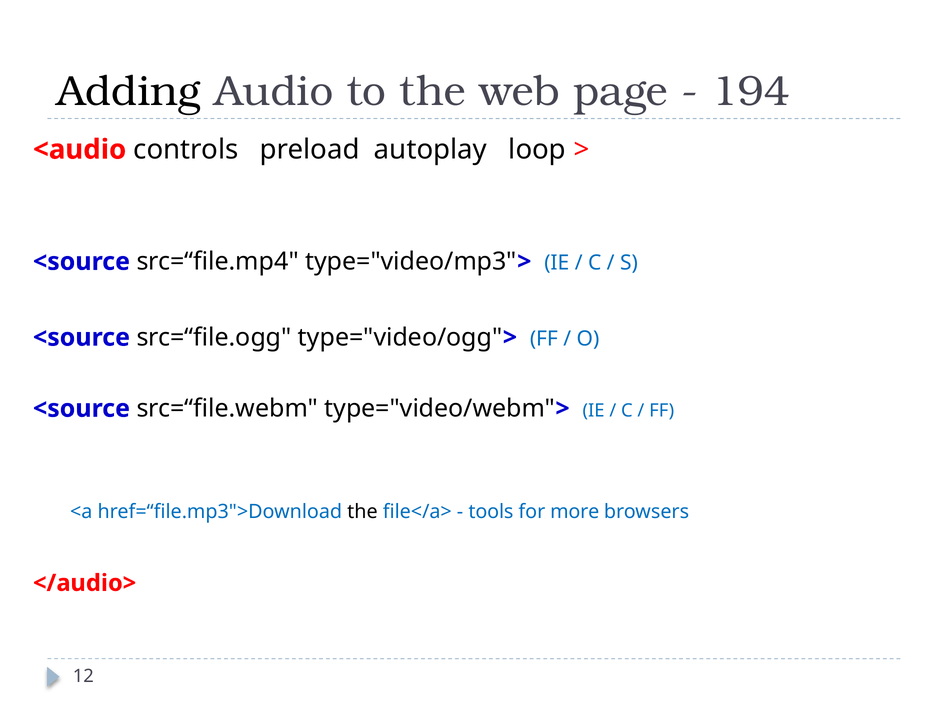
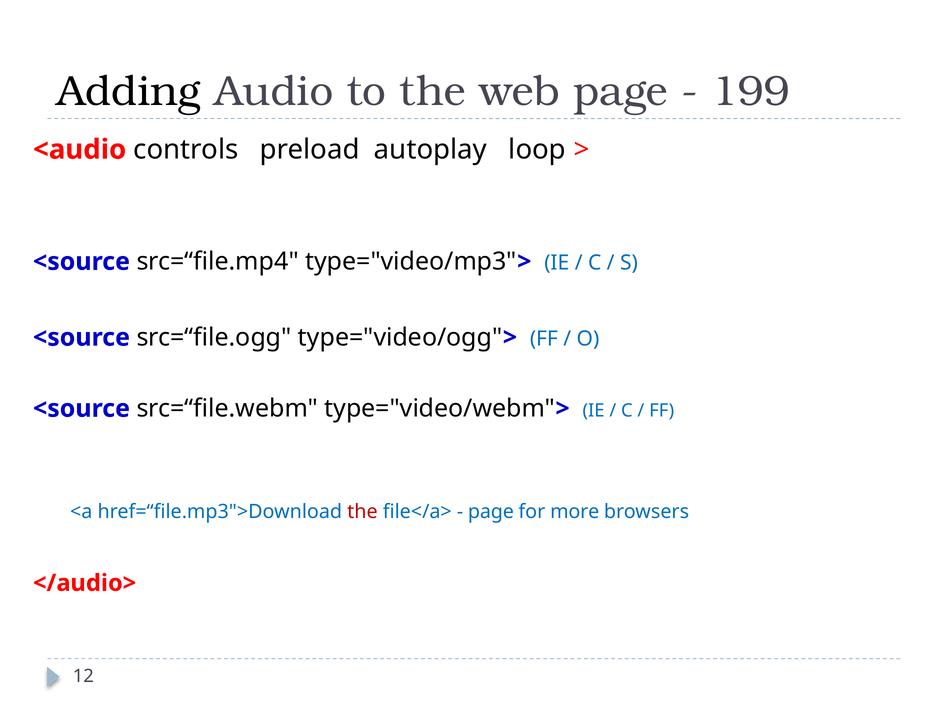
194: 194 -> 199
the at (362, 512) colour: black -> red
tools at (491, 512): tools -> page
